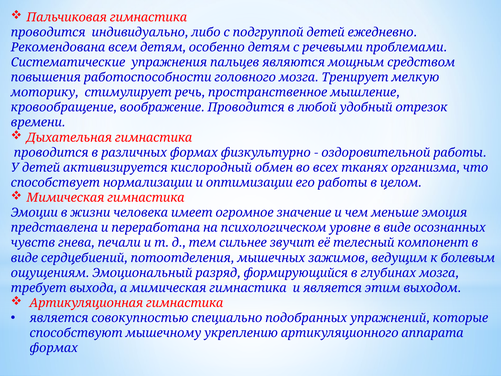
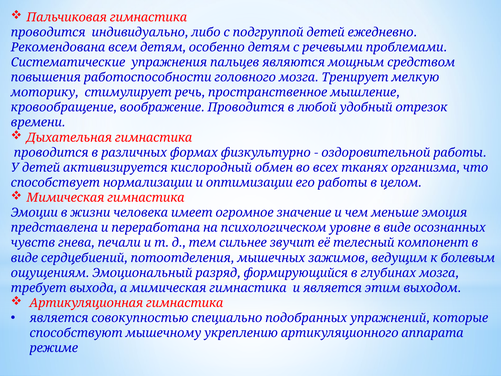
формах: формах -> режиме
